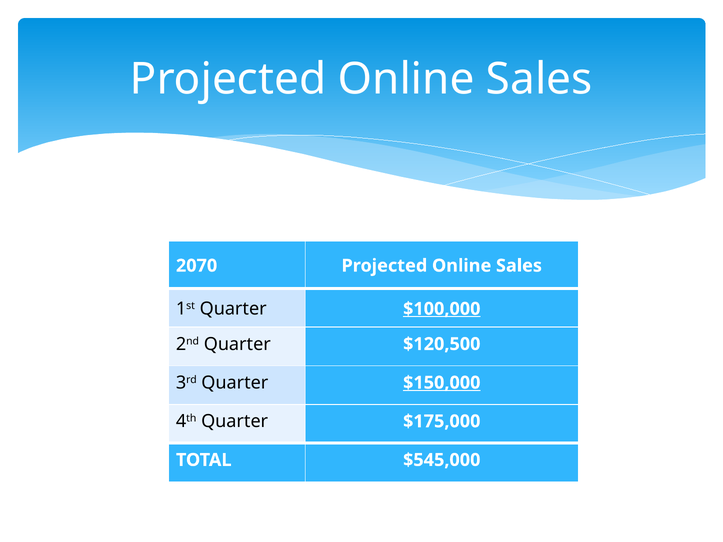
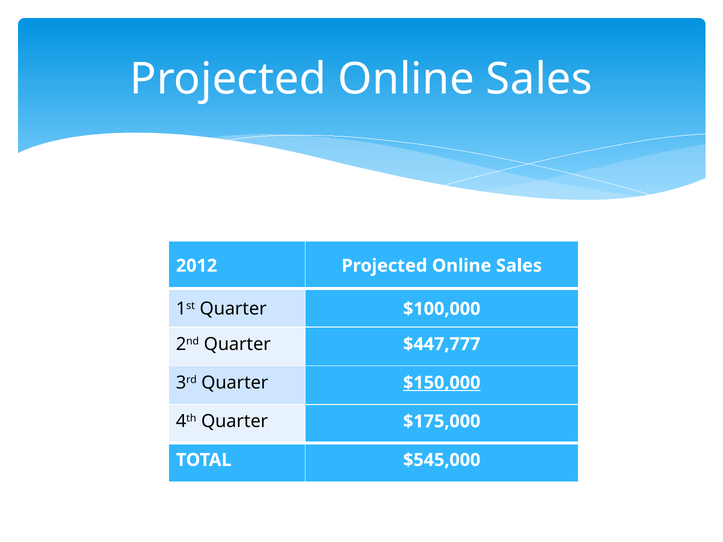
2070: 2070 -> 2012
$100,000 underline: present -> none
$120,500: $120,500 -> $447,777
